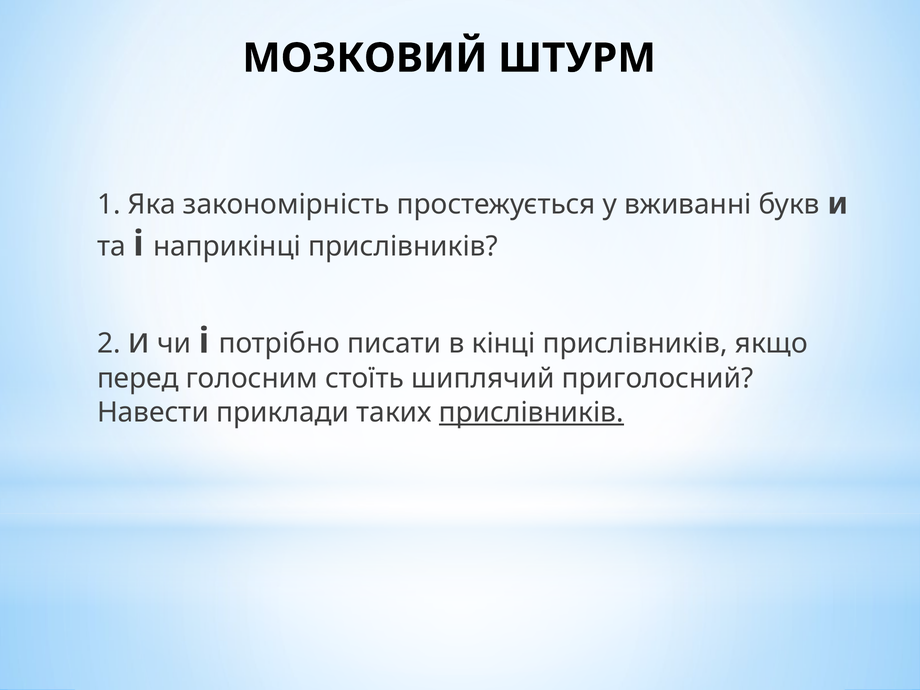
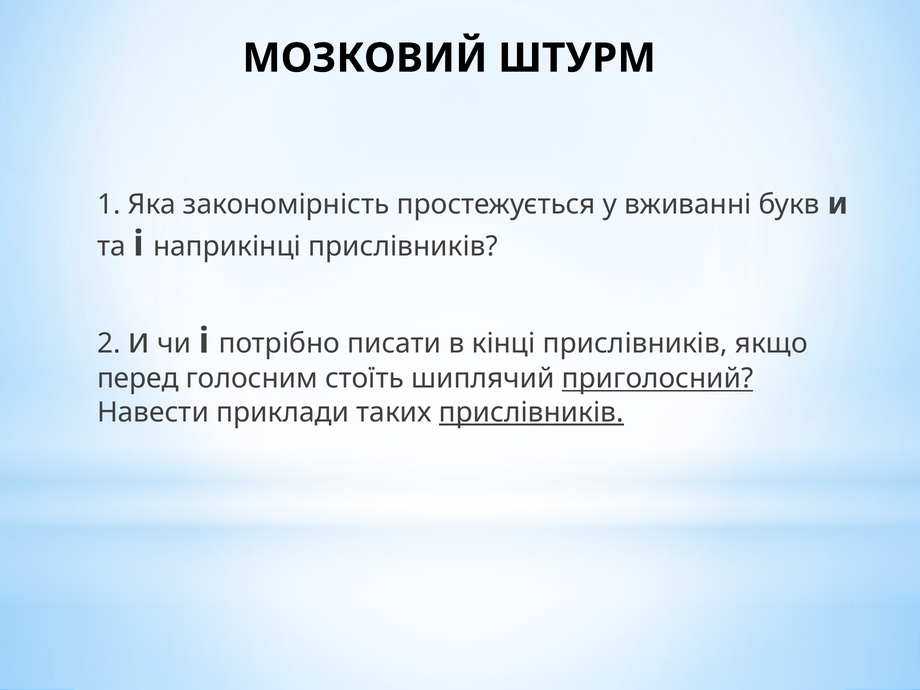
приголосний underline: none -> present
